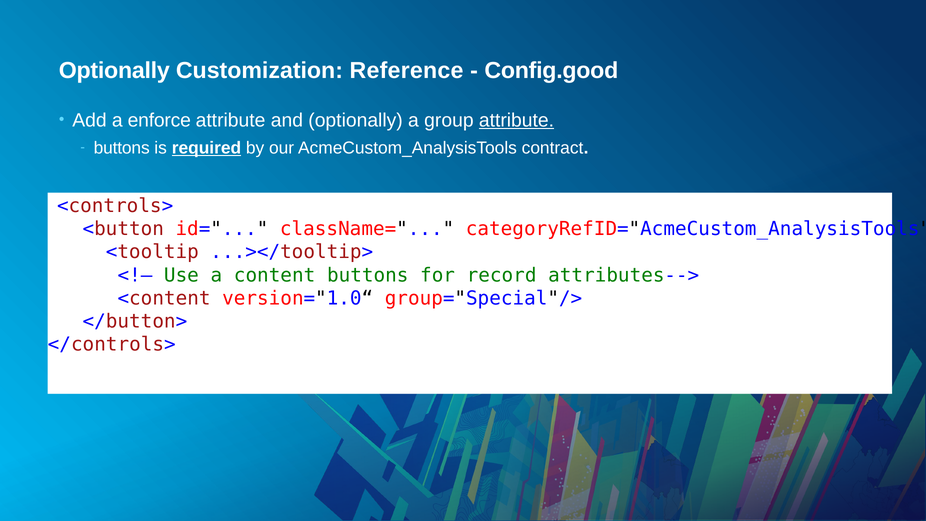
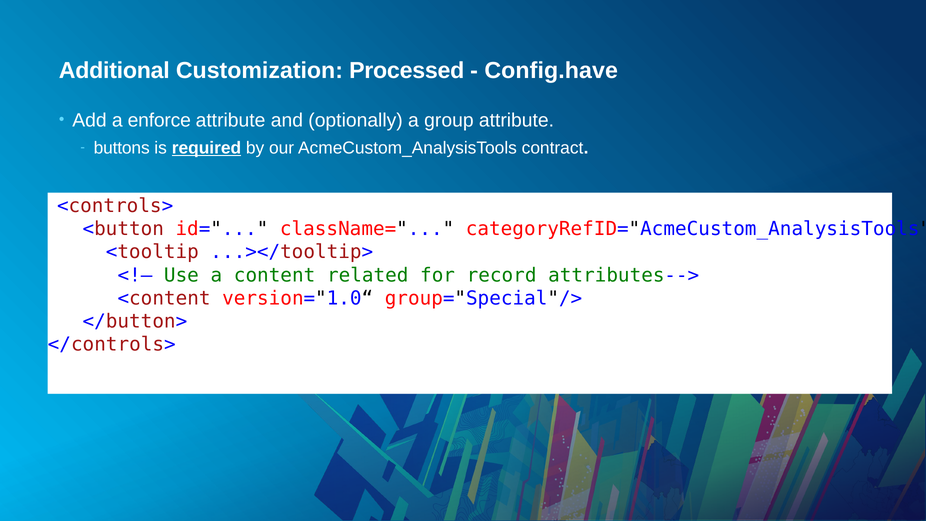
Optionally at (114, 71): Optionally -> Additional
Reference: Reference -> Processed
Config.good: Config.good -> Config.have
attribute at (516, 120) underline: present -> none
content buttons: buttons -> related
